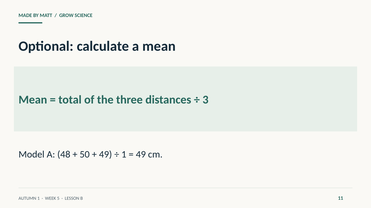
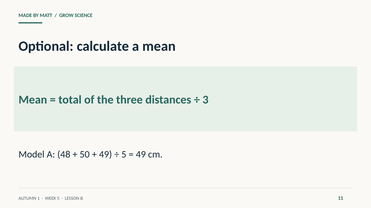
1 at (124, 155): 1 -> 5
